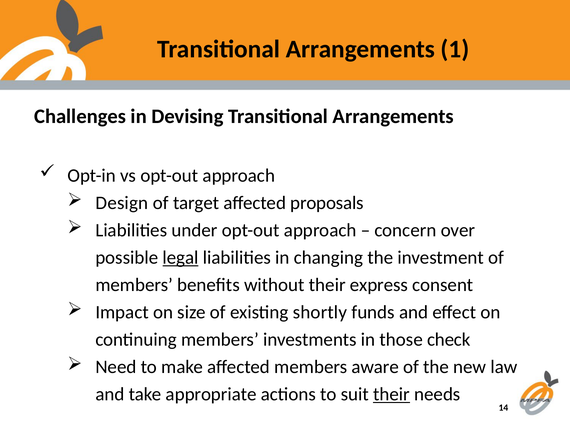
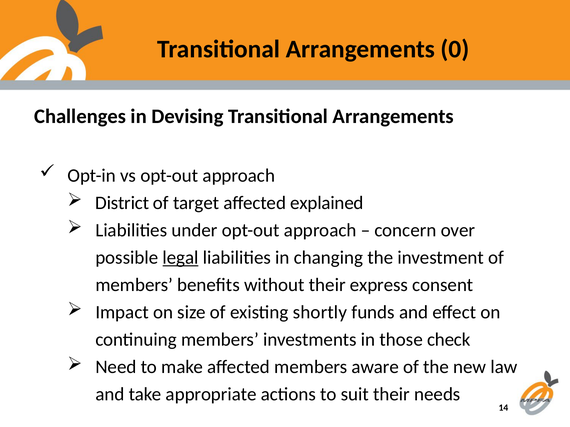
1: 1 -> 0
Design: Design -> District
proposals: proposals -> explained
their at (391, 395) underline: present -> none
